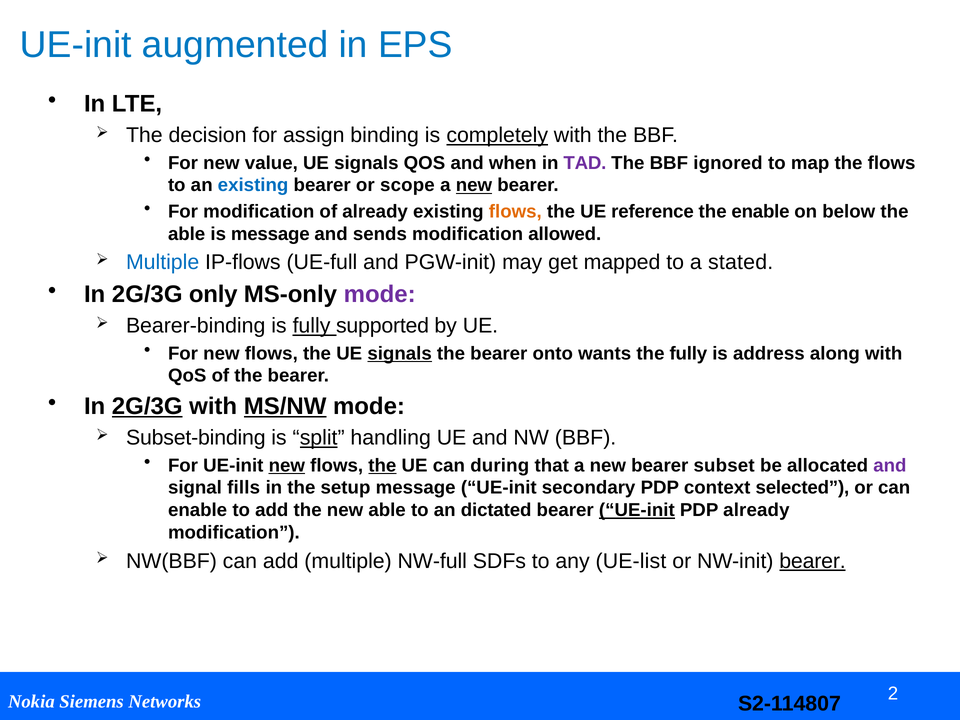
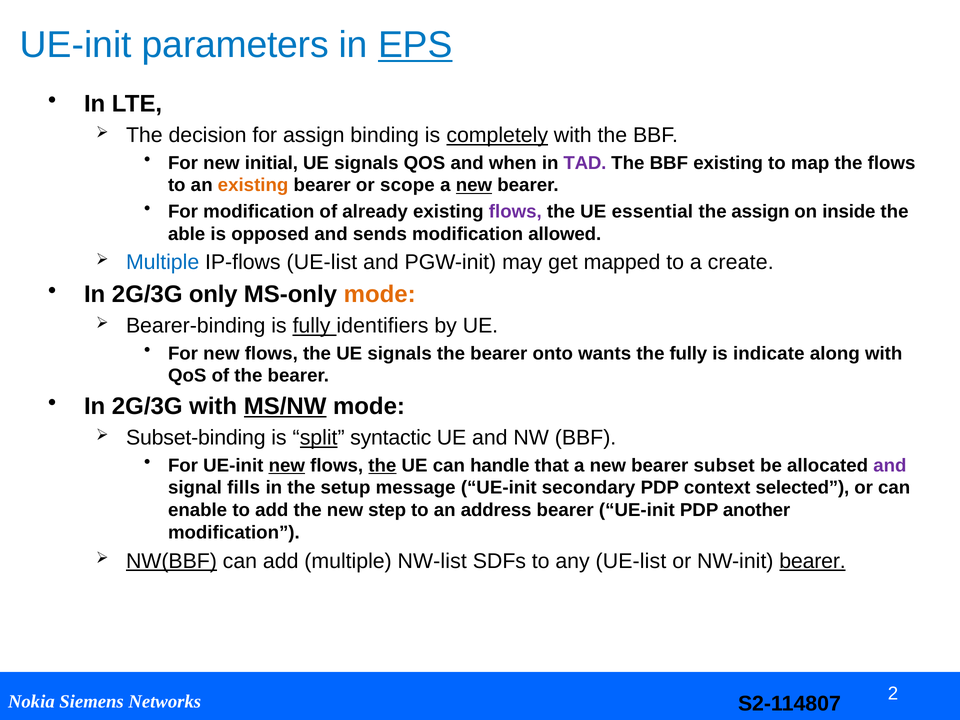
augmented: augmented -> parameters
EPS underline: none -> present
value: value -> initial
BBF ignored: ignored -> existing
existing at (253, 185) colour: blue -> orange
flows at (515, 211) colour: orange -> purple
reference: reference -> essential
the enable: enable -> assign
below: below -> inside
is message: message -> opposed
IP-flows UE-full: UE-full -> UE-list
stated: stated -> create
mode at (380, 295) colour: purple -> orange
supported: supported -> identifiers
signals at (400, 353) underline: present -> none
address: address -> indicate
2G/3G at (147, 407) underline: present -> none
handling: handling -> syntactic
during: during -> handle
new able: able -> step
dictated: dictated -> address
UE-init at (637, 510) underline: present -> none
PDP already: already -> another
NW(BBF underline: none -> present
NW-full: NW-full -> NW-list
